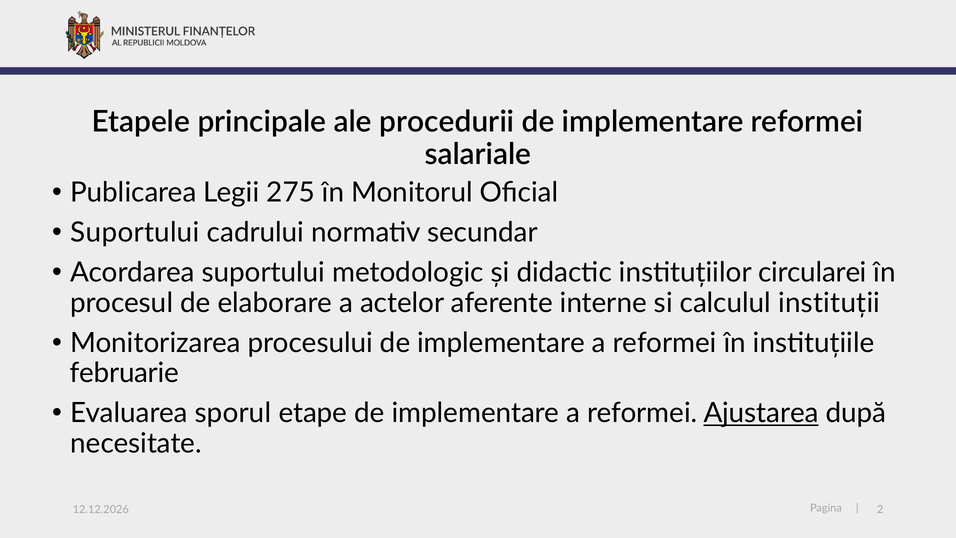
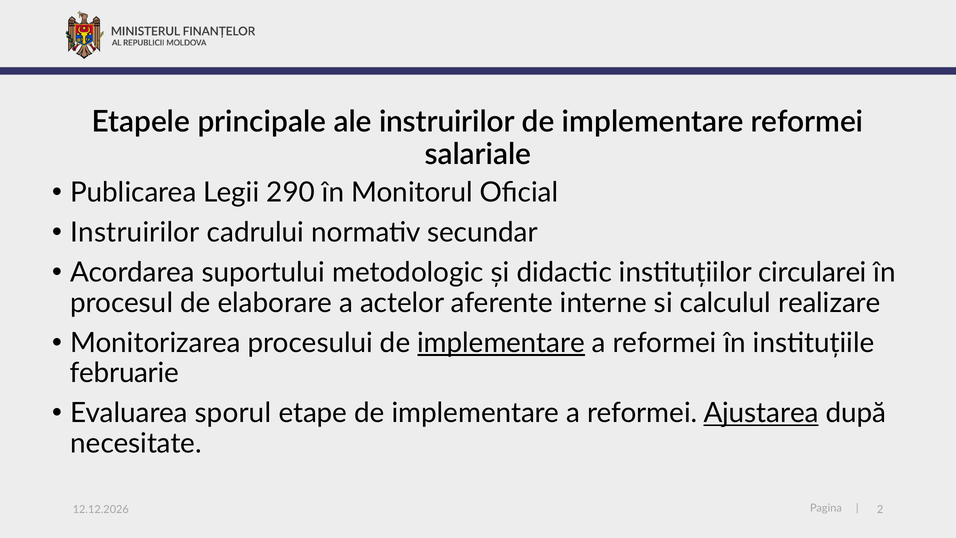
ale procedurii: procedurii -> instruirilor
275: 275 -> 290
Suportului at (135, 233): Suportului -> Instruirilor
instituții: instituții -> realizare
implementare at (501, 343) underline: none -> present
